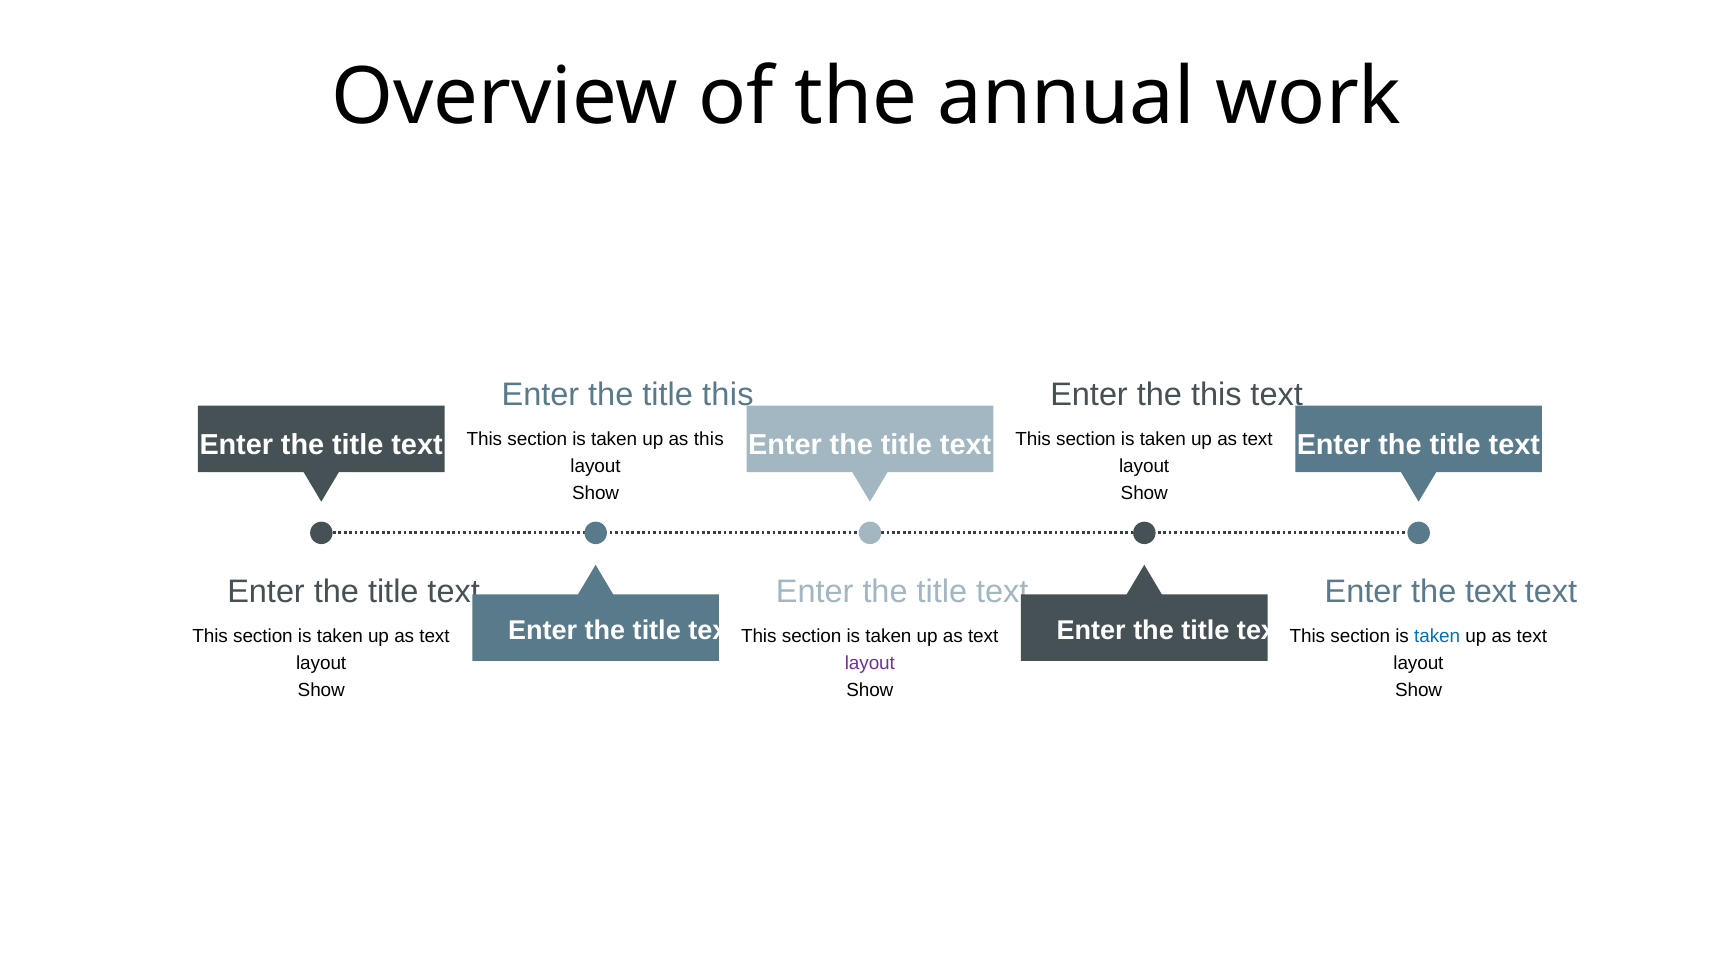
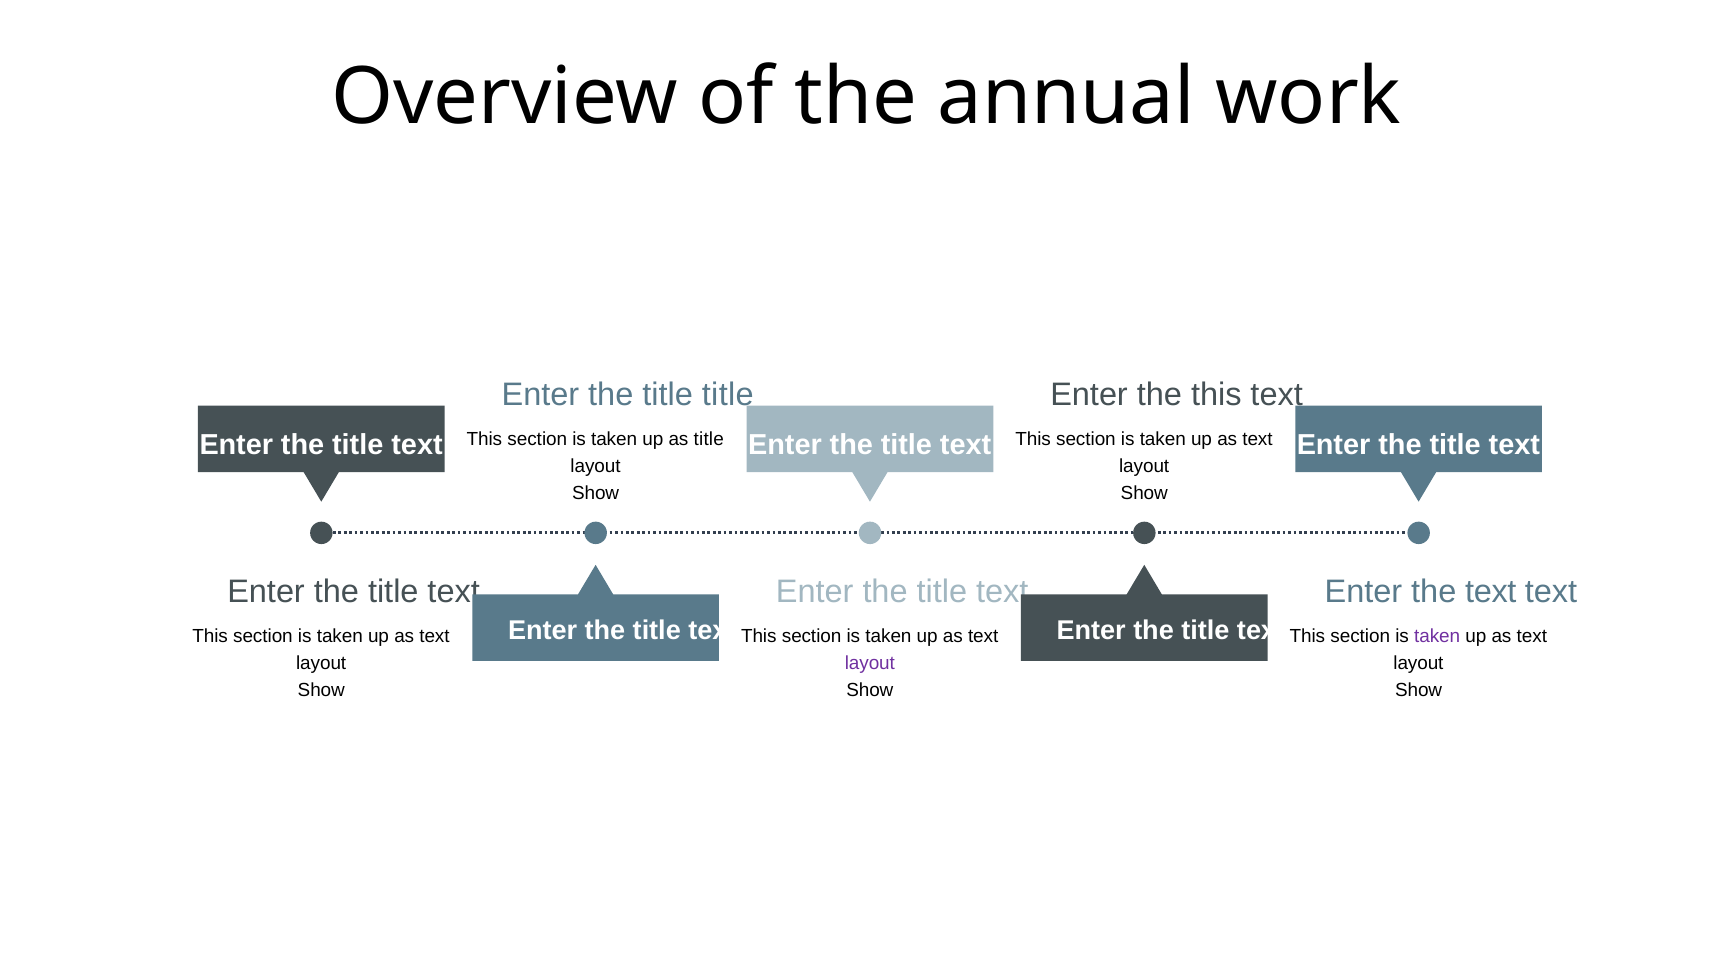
title this: this -> title
as this: this -> title
taken at (1437, 636) colour: blue -> purple
